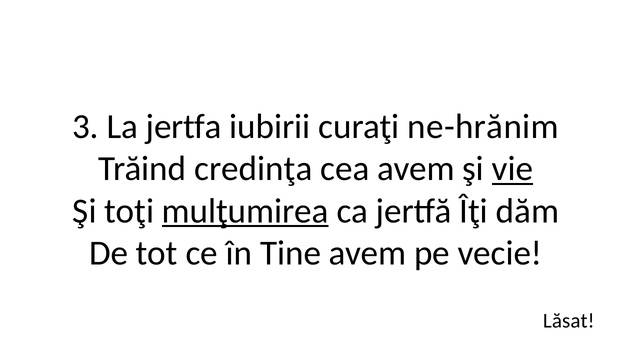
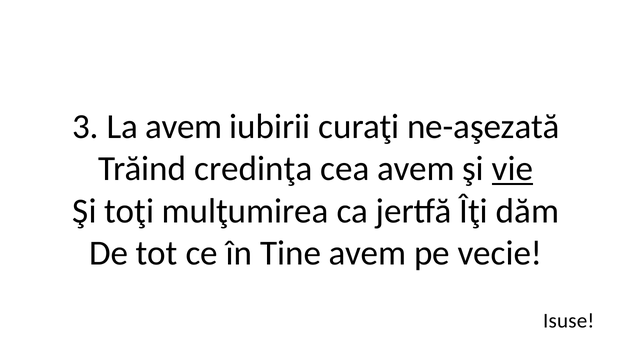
La jertfa: jertfa -> avem
ne-hrănim: ne-hrănim -> ne-aşezată
mulţumirea underline: present -> none
Lăsat: Lăsat -> Isuse
